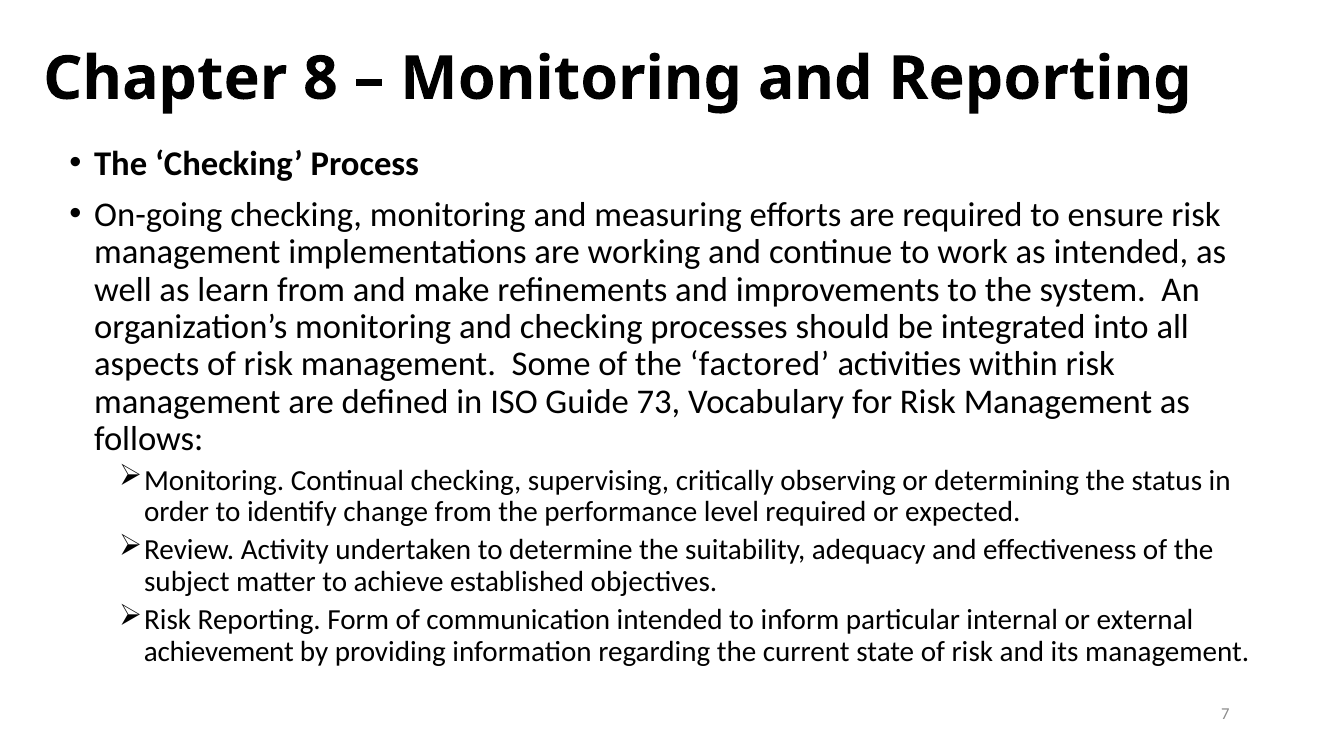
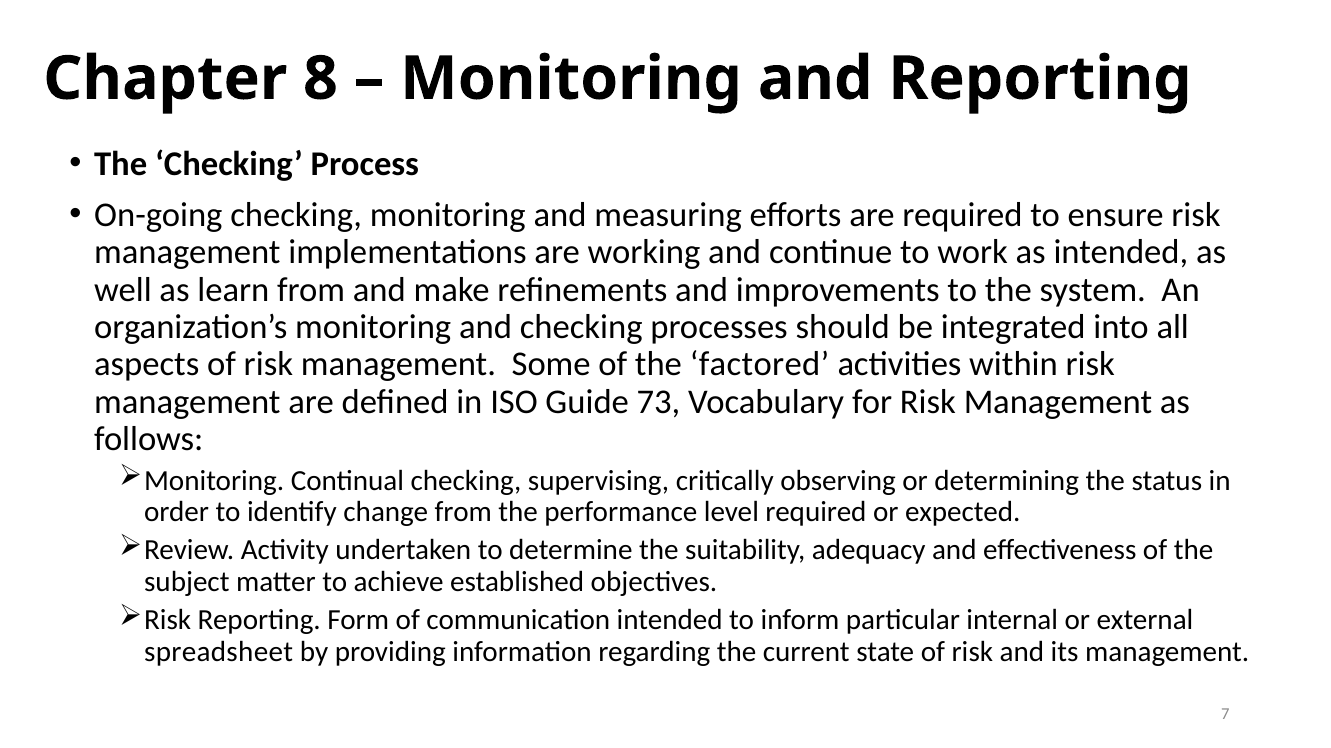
achievement: achievement -> spreadsheet
